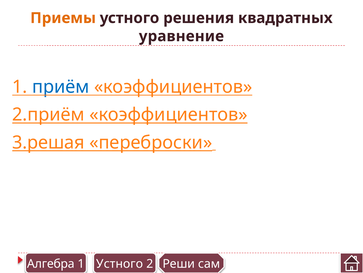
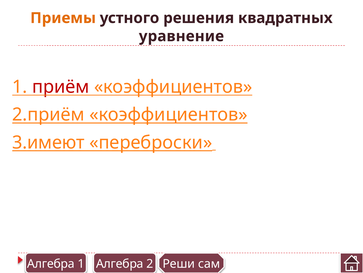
приём colour: blue -> red
3.решая: 3.решая -> 3.имеют
1 Устного: Устного -> Алгебра
